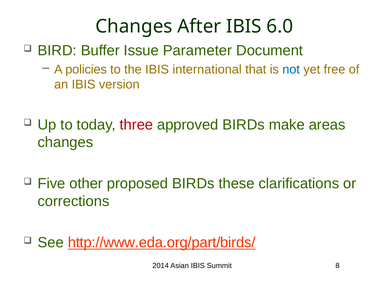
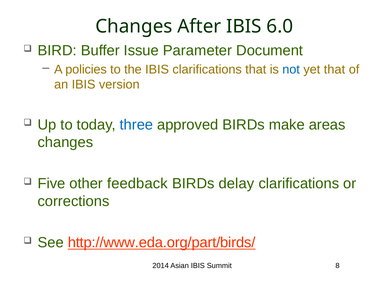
IBIS international: international -> clarifications
yet free: free -> that
three colour: red -> blue
proposed: proposed -> feedback
these: these -> delay
